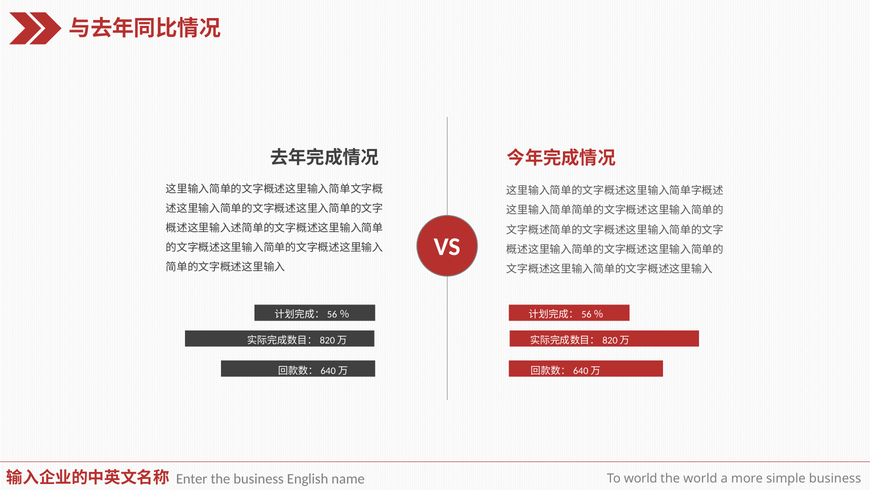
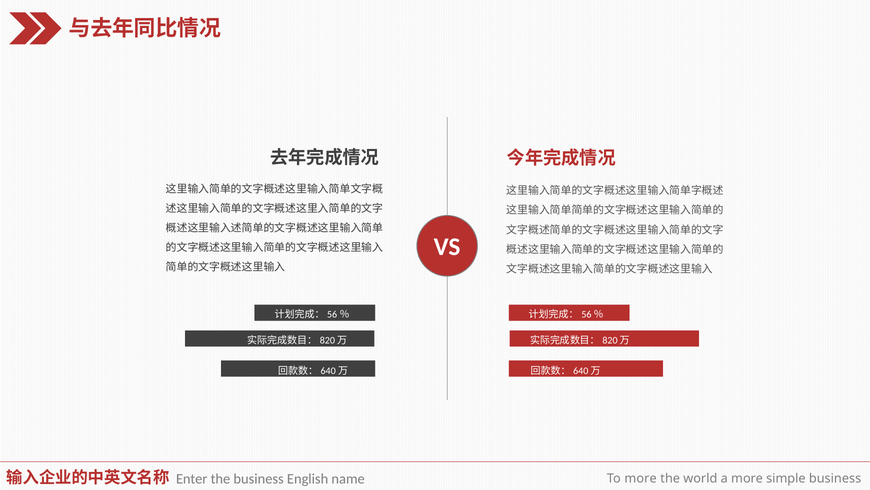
To world: world -> more
